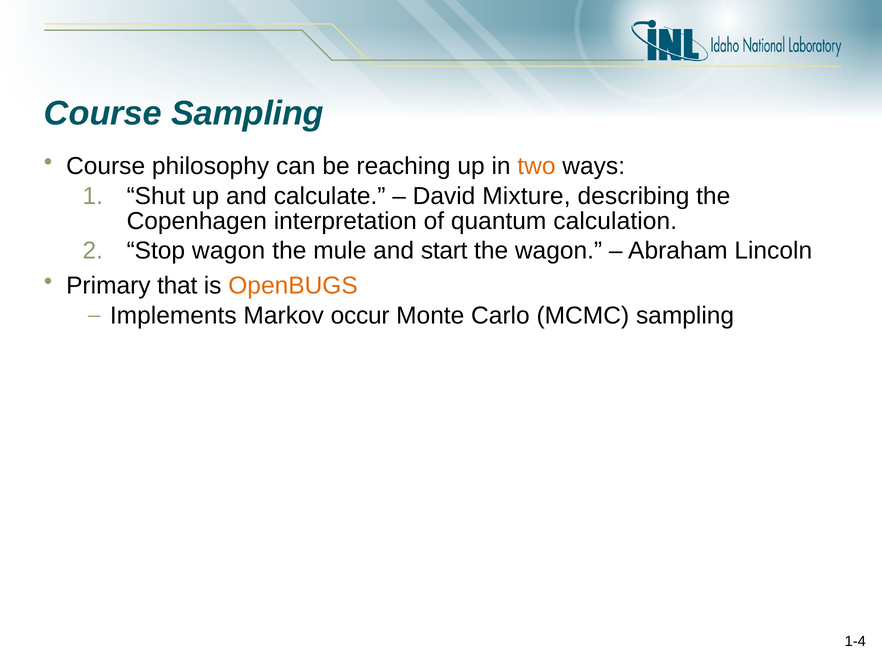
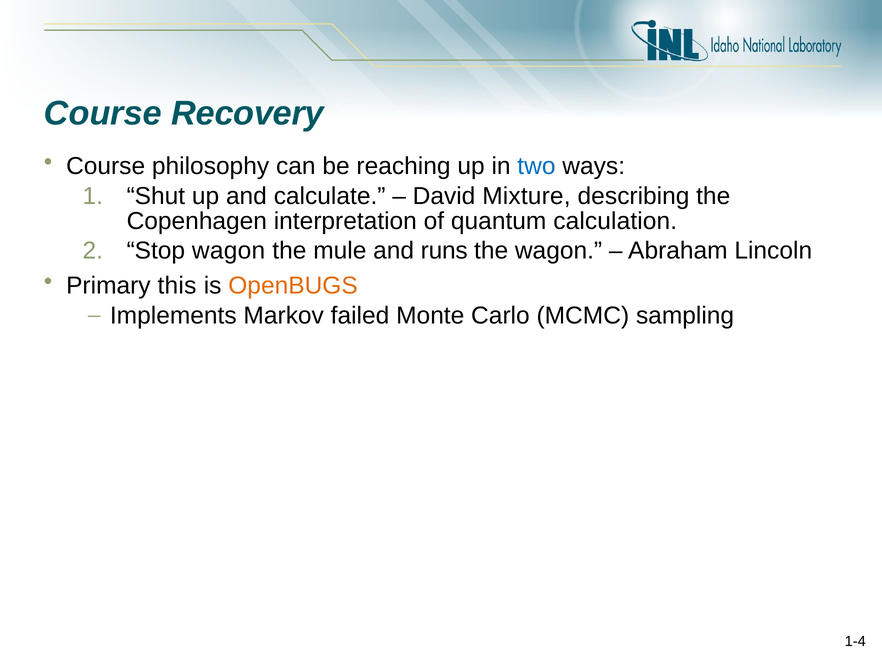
Course Sampling: Sampling -> Recovery
two colour: orange -> blue
start: start -> runs
that: that -> this
occur: occur -> failed
